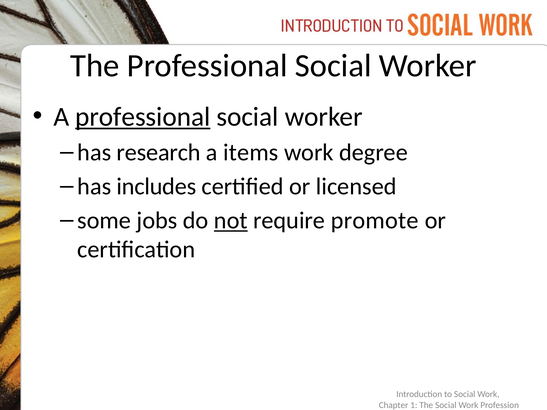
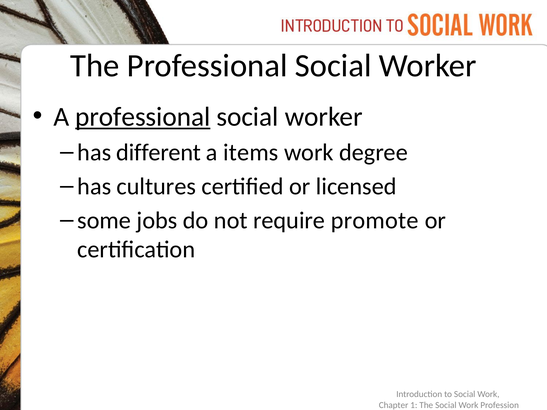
research: research -> different
includes: includes -> cultures
not underline: present -> none
